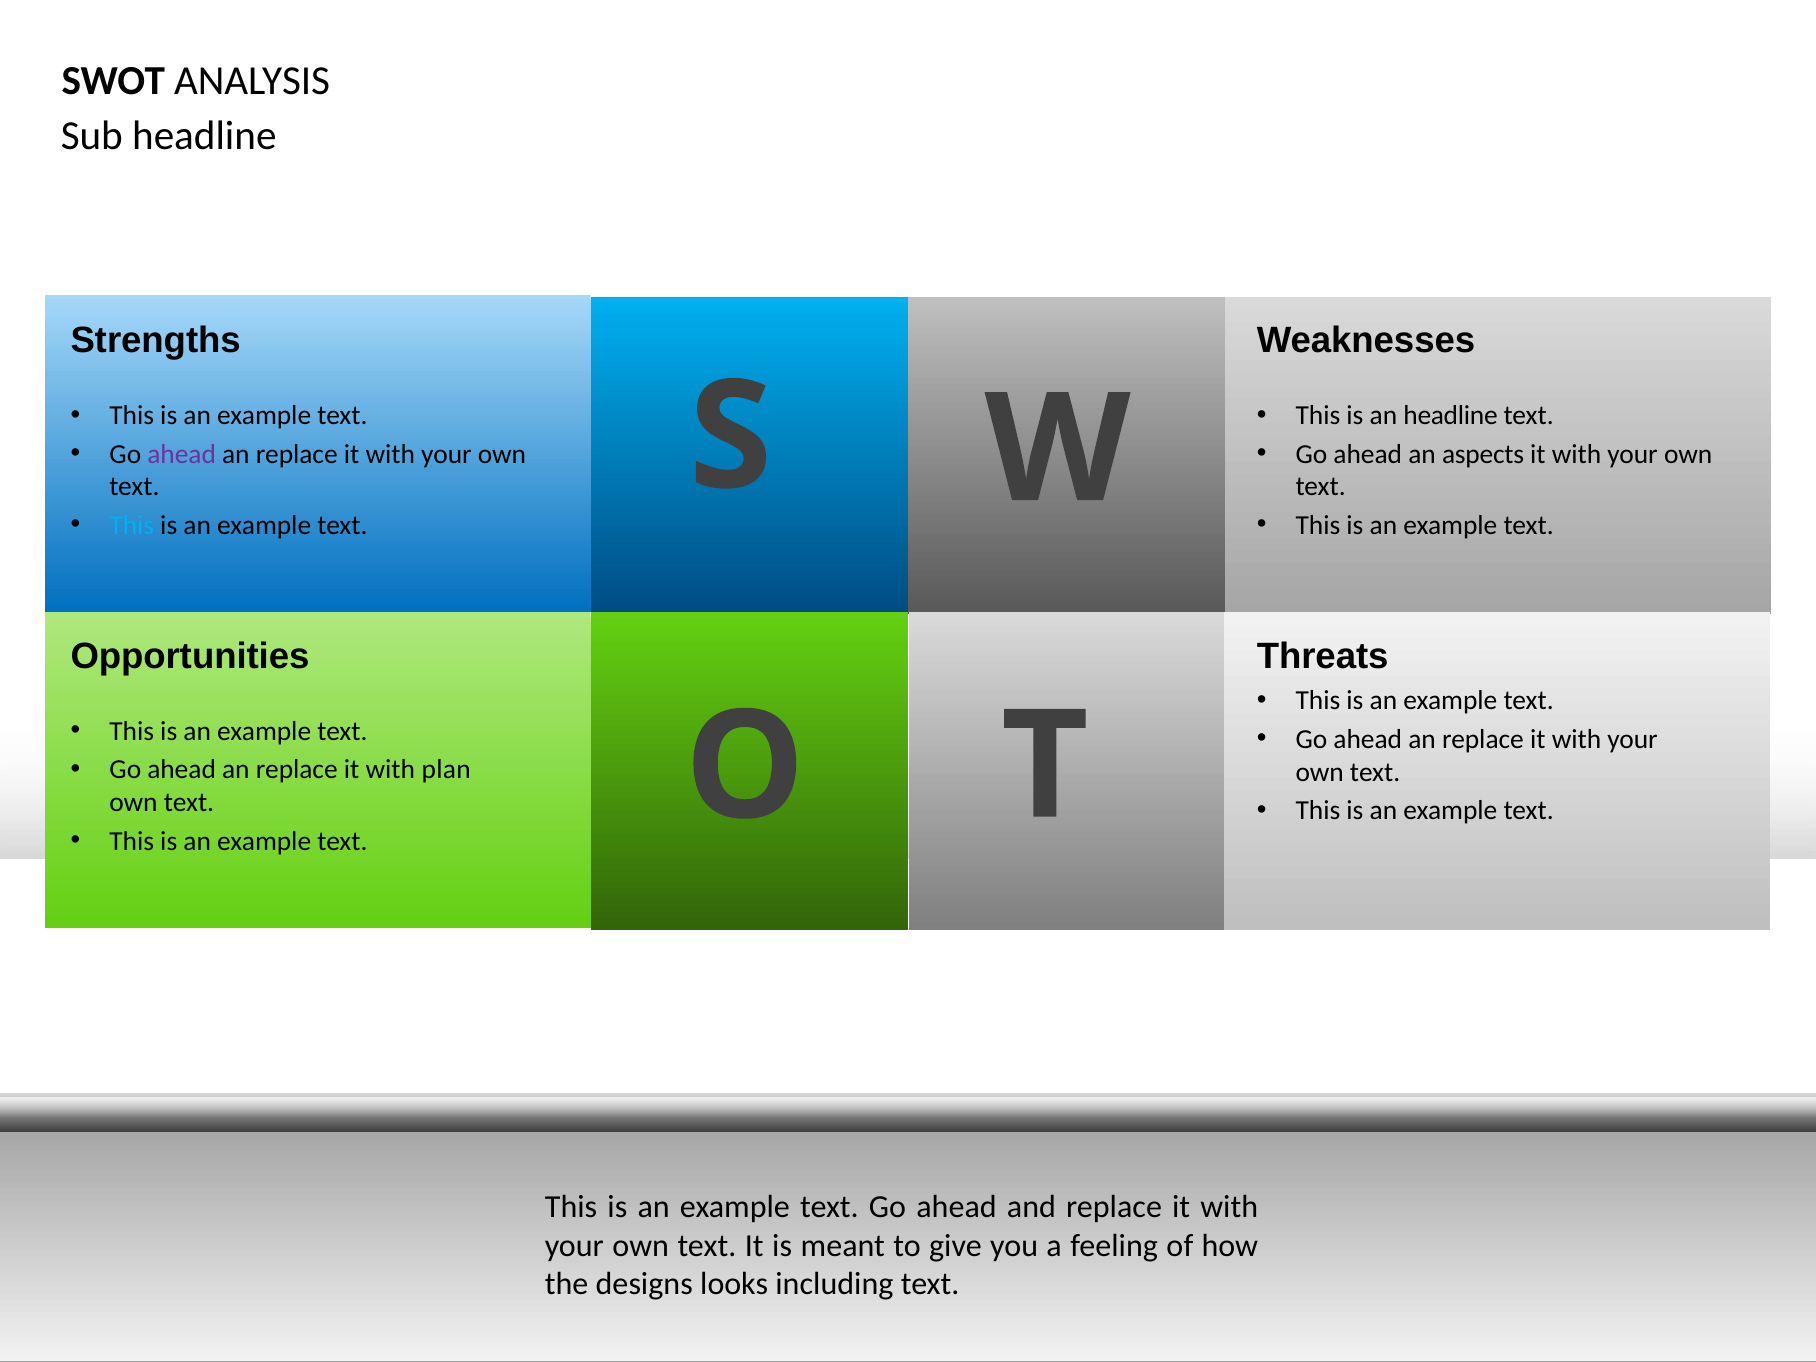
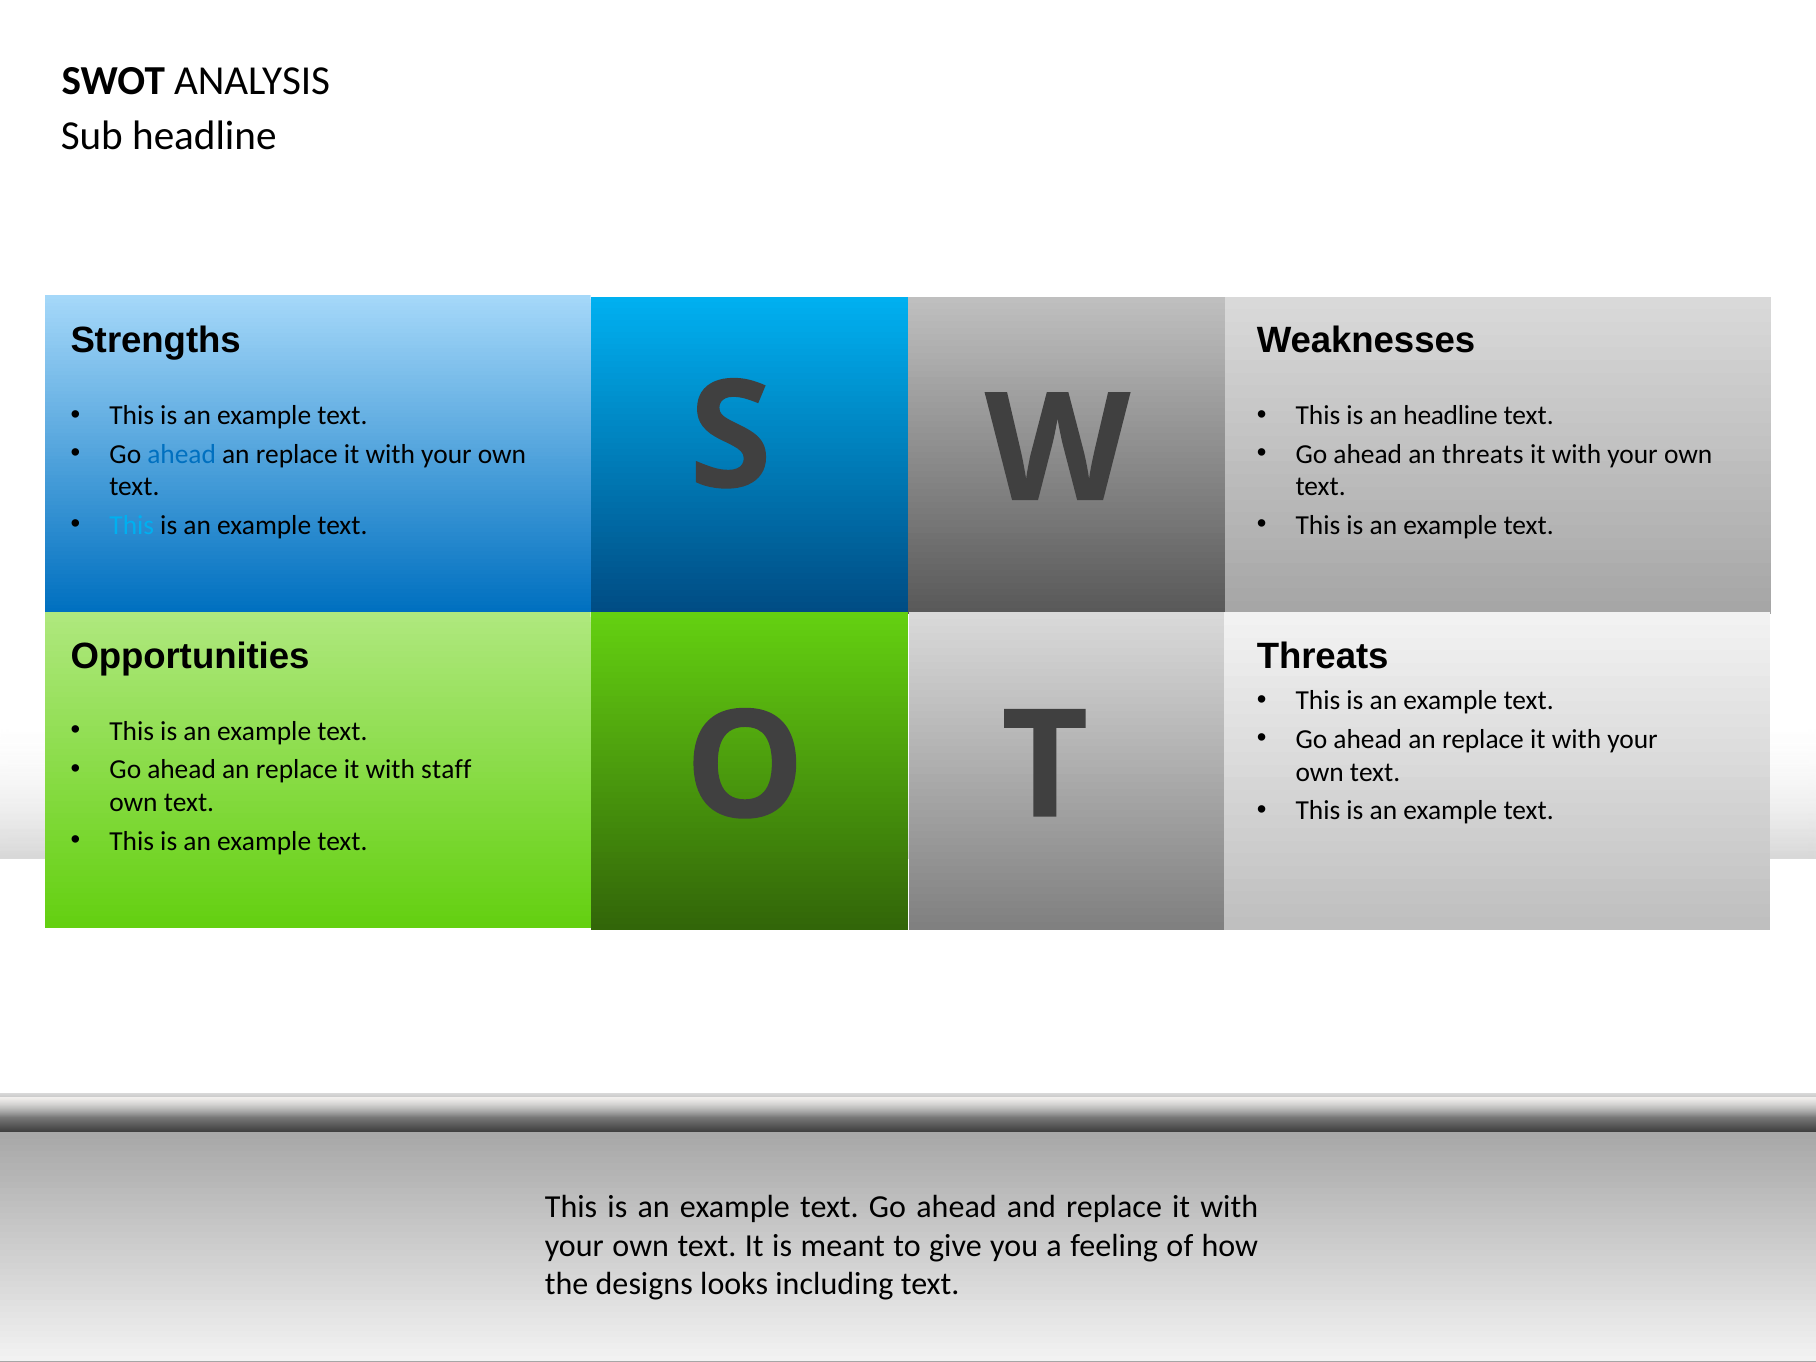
ahead at (182, 454) colour: purple -> blue
an aspects: aspects -> threats
plan: plan -> staff
